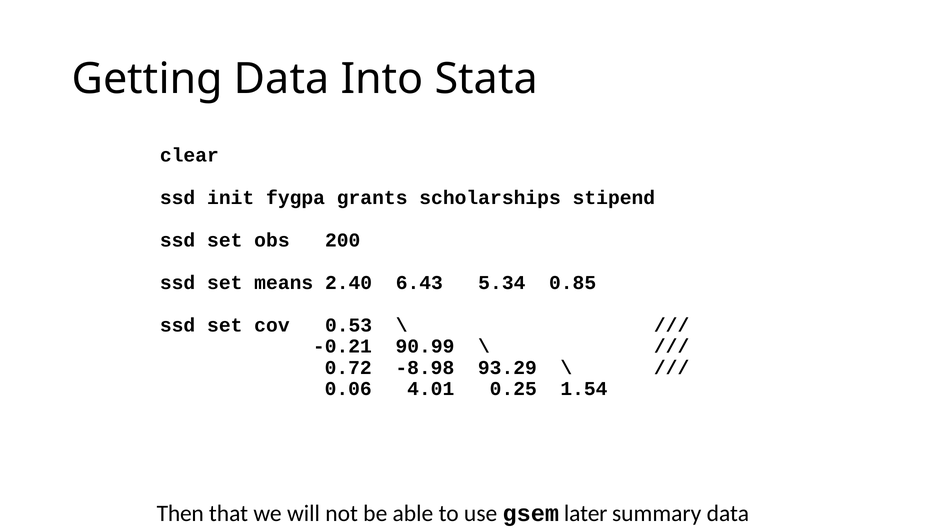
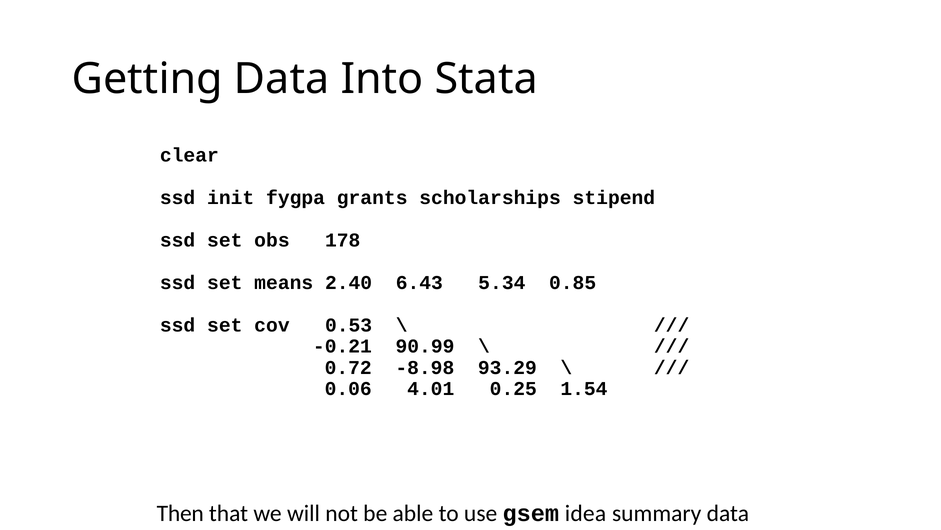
200: 200 -> 178
later: later -> idea
